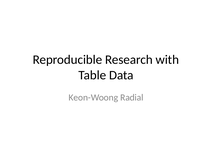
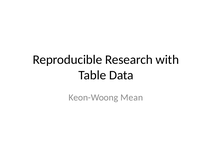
Radial: Radial -> Mean
